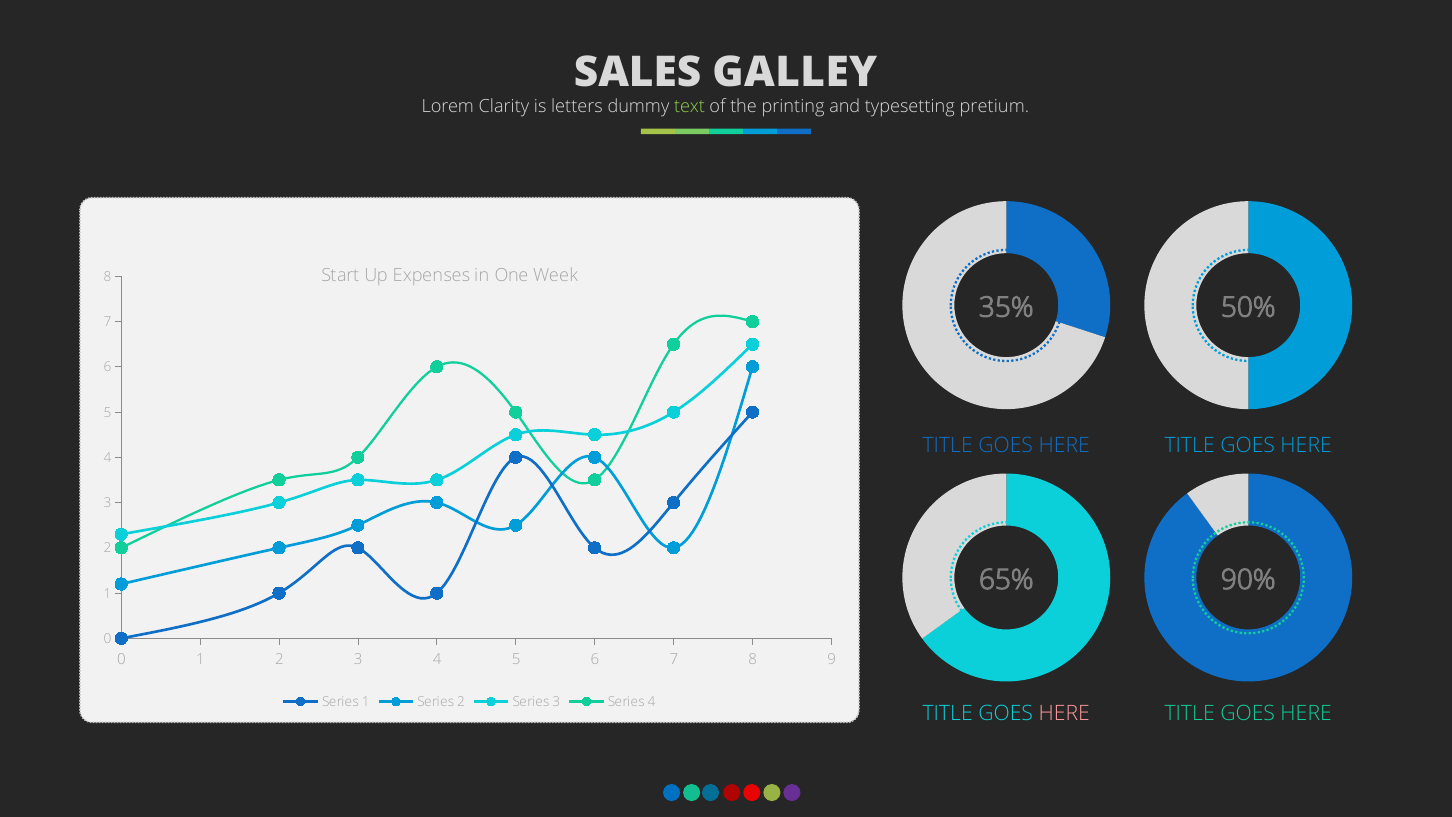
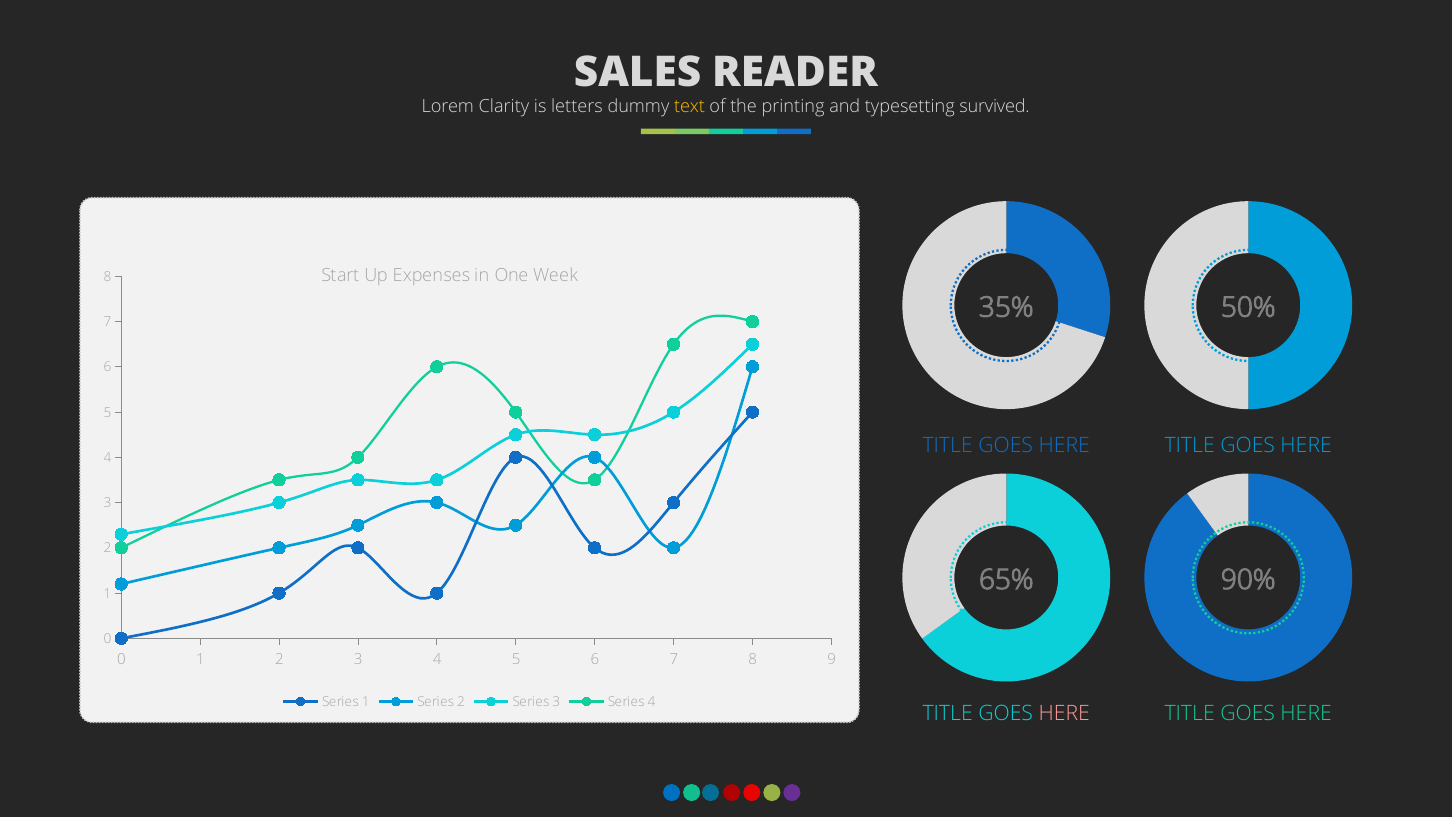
GALLEY: GALLEY -> READER
text colour: light green -> yellow
pretium: pretium -> survived
